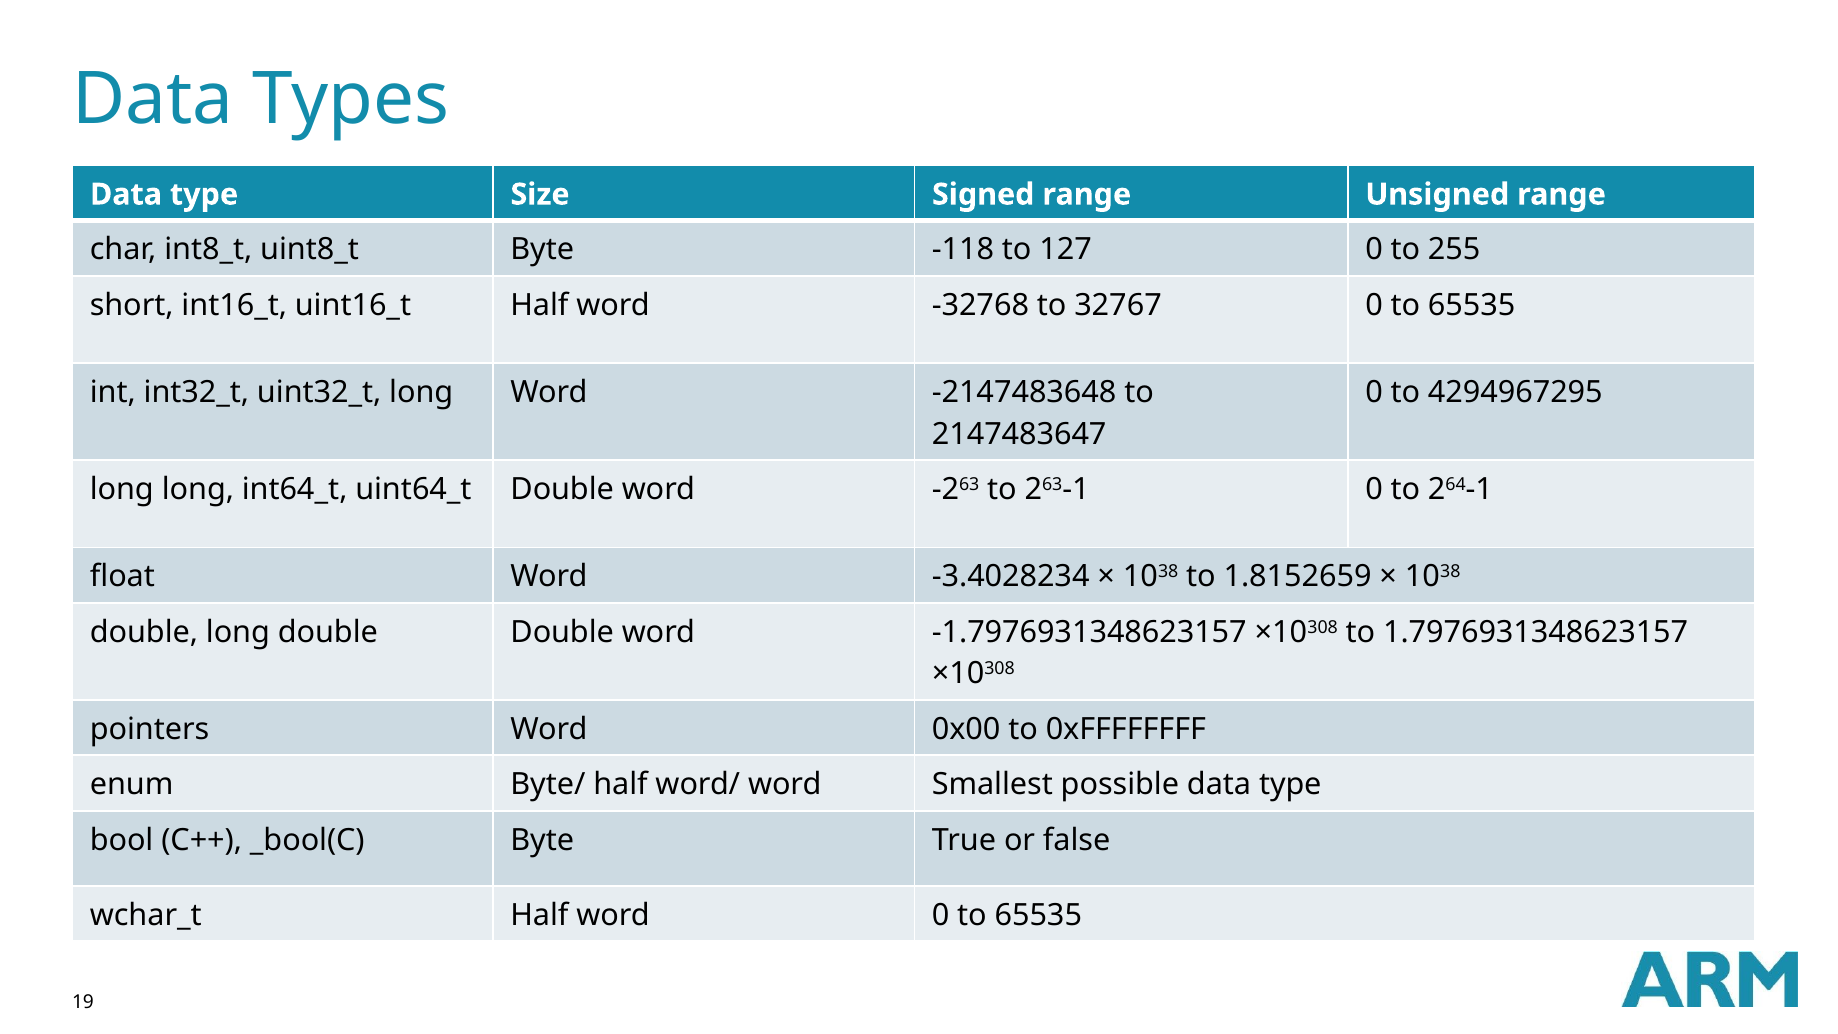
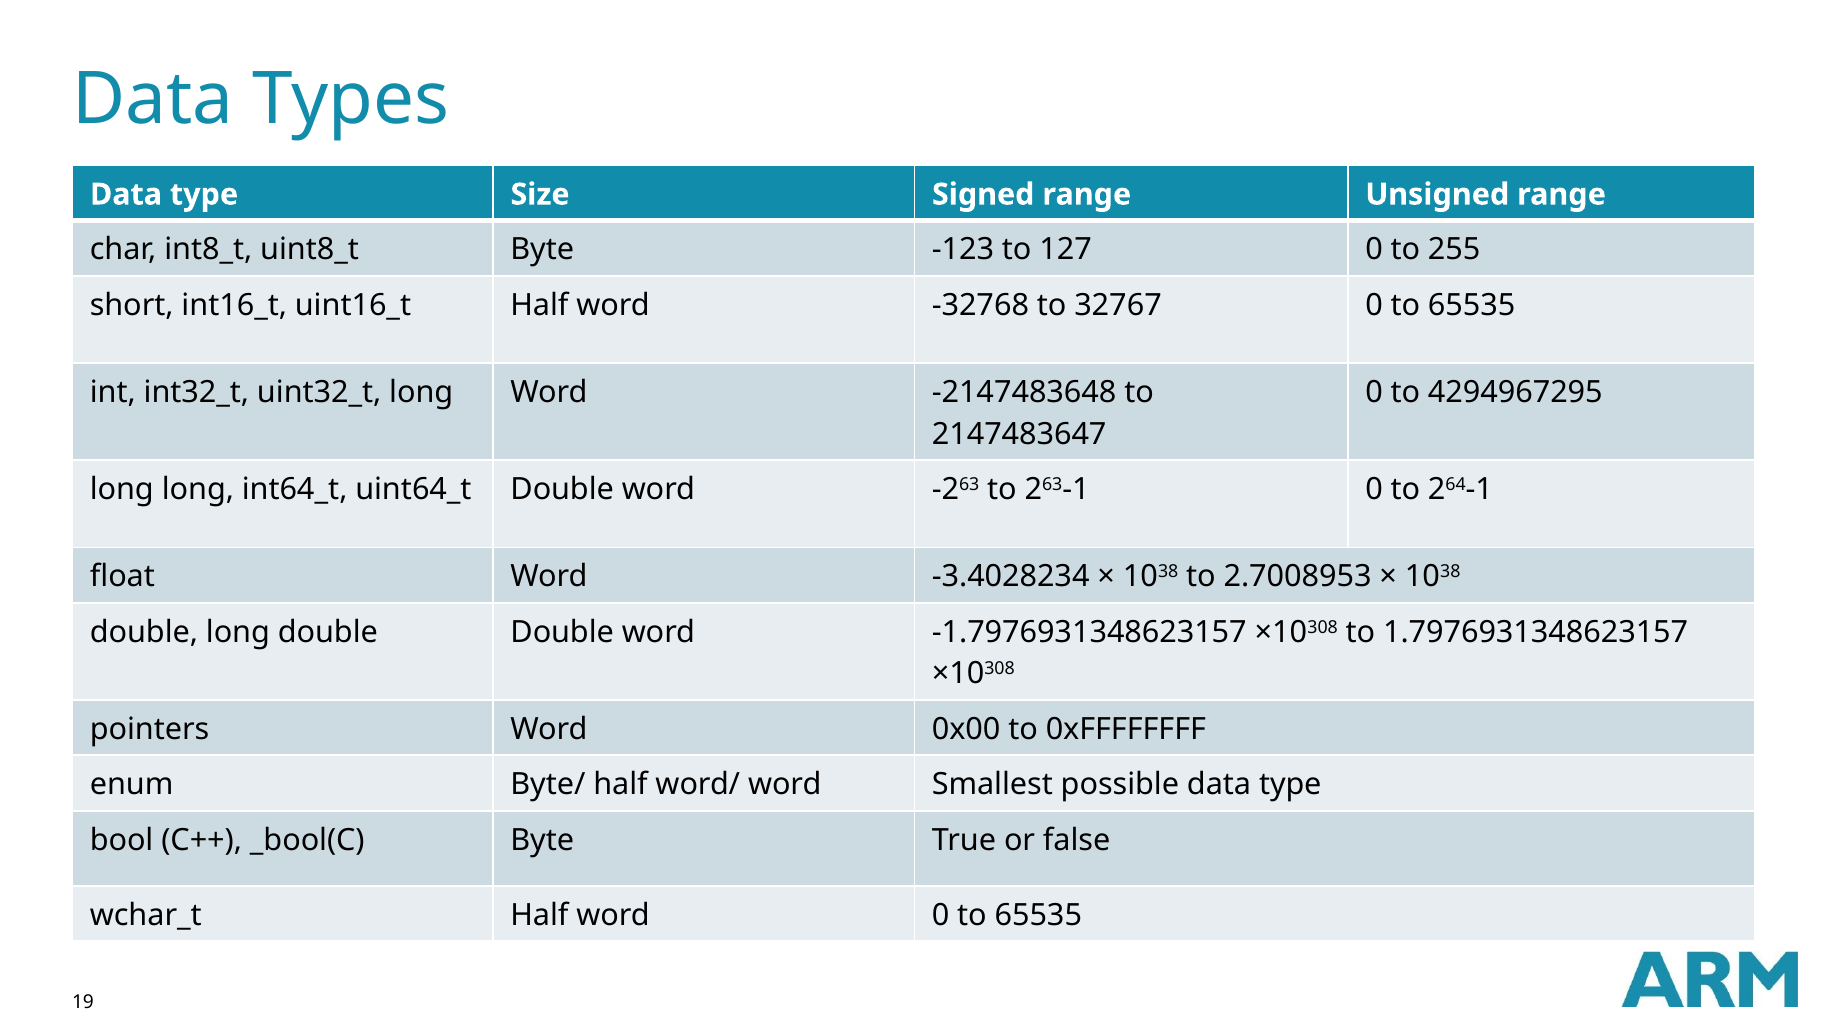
-118: -118 -> -123
1.8152659: 1.8152659 -> 2.7008953
